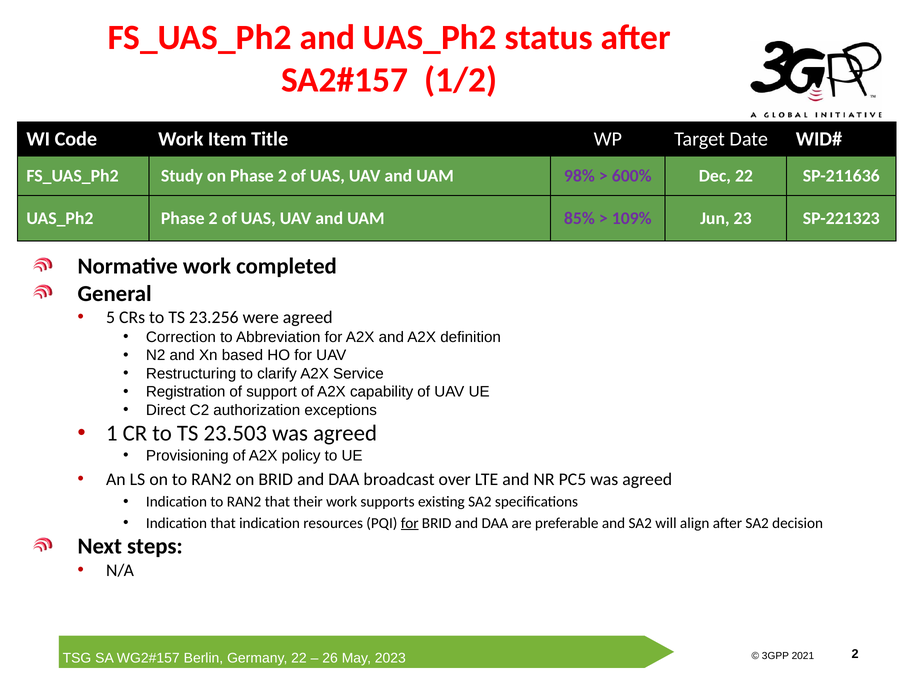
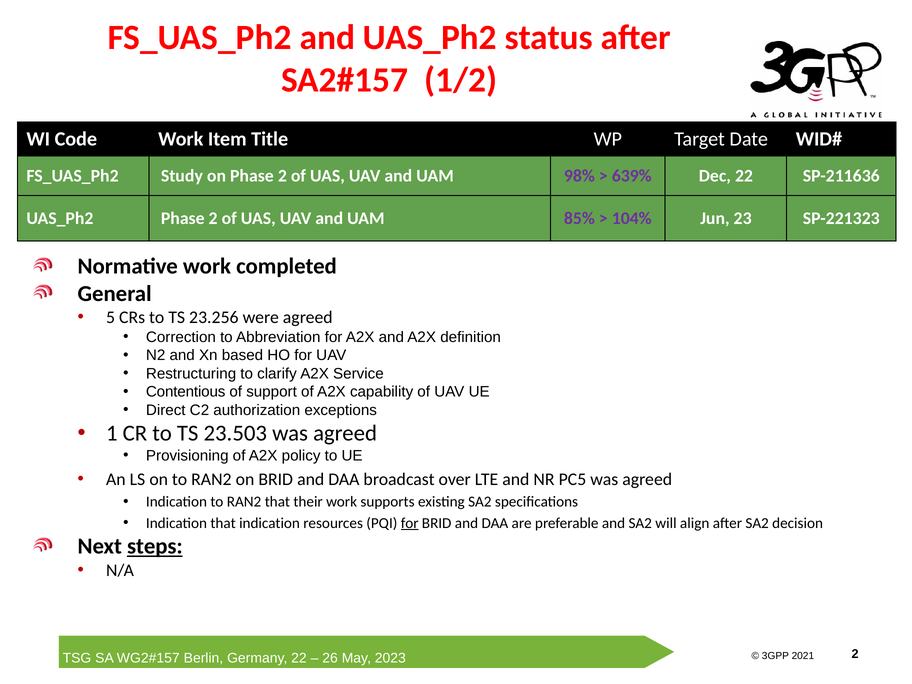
600%: 600% -> 639%
109%: 109% -> 104%
Registration: Registration -> Contentious
steps underline: none -> present
